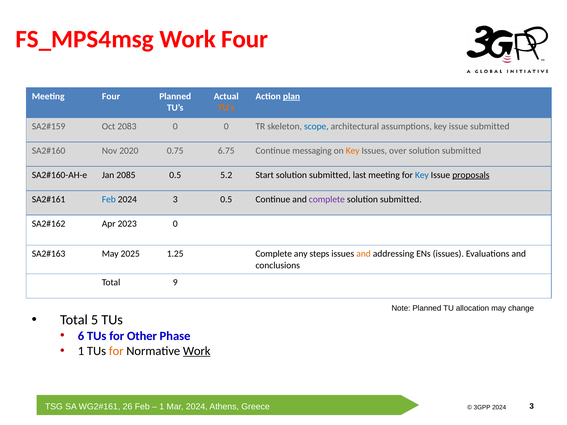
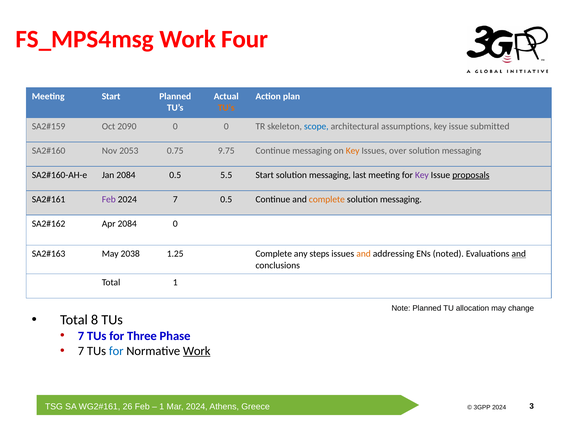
Meeting Four: Four -> Start
plan underline: present -> none
2083: 2083 -> 2090
2020: 2020 -> 2053
6.75: 6.75 -> 9.75
submitted at (462, 151): submitted -> messaging
Jan 2085: 2085 -> 2084
5.2: 5.2 -> 5.5
Start solution submitted: submitted -> messaging
Key at (422, 175) colour: blue -> purple
Feb at (109, 200) colour: blue -> purple
2024 3: 3 -> 7
complete at (327, 200) colour: purple -> orange
submitted at (401, 200): submitted -> messaging
Apr 2023: 2023 -> 2084
2025: 2025 -> 2038
ENs issues: issues -> noted
and at (519, 254) underline: none -> present
Total 9: 9 -> 1
5: 5 -> 8
6 at (81, 336): 6 -> 7
Other: Other -> Three
1 at (81, 351): 1 -> 7
for at (116, 351) colour: orange -> blue
